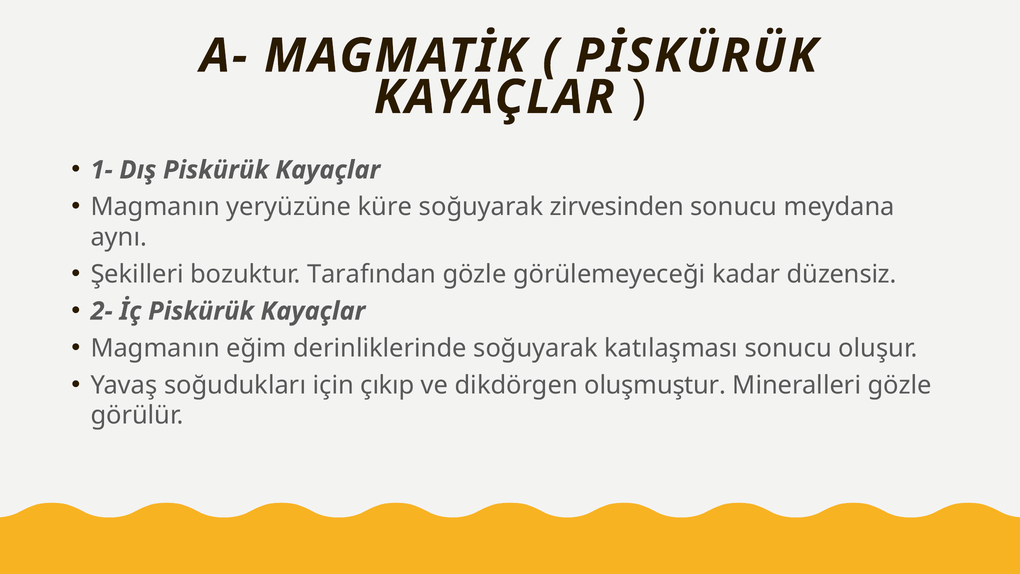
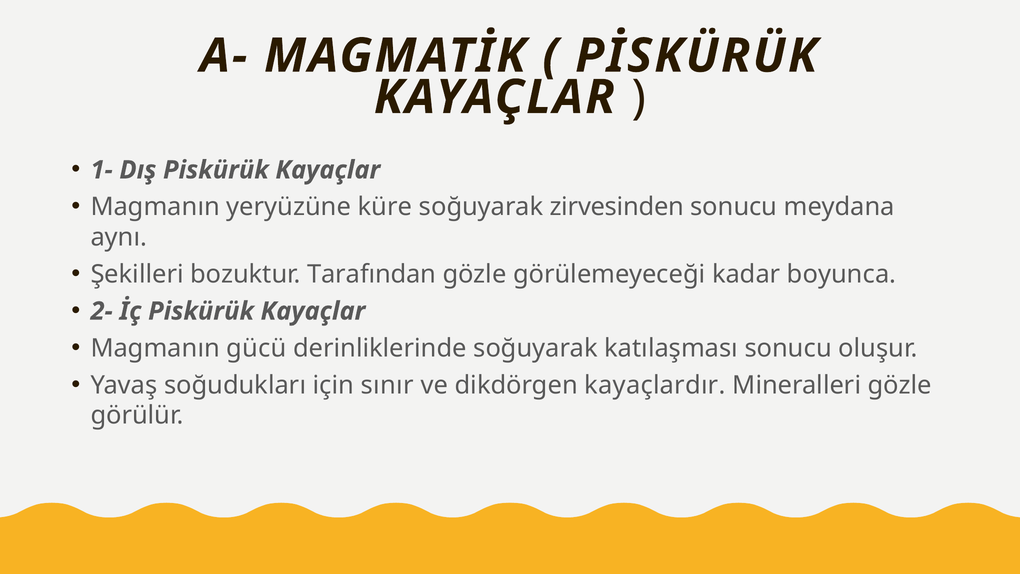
düzensiz: düzensiz -> boyunca
eğim: eğim -> gücü
çıkıp: çıkıp -> sınır
oluşmuştur: oluşmuştur -> kayaçlardır
